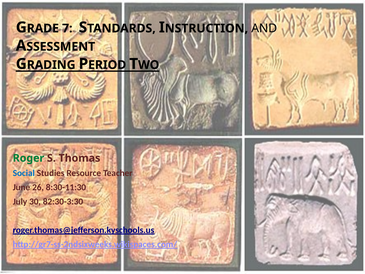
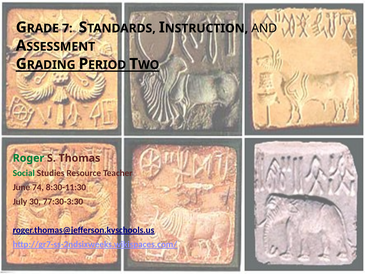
Social colour: blue -> green
26: 26 -> 74
82:30-3:30: 82:30-3:30 -> 77:30-3:30
